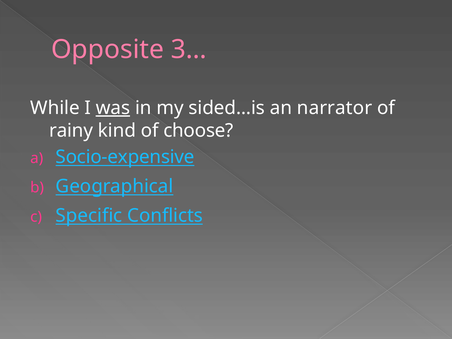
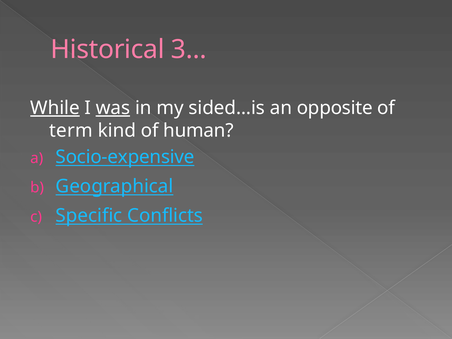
Opposite: Opposite -> Historical
While underline: none -> present
narrator: narrator -> opposite
rainy: rainy -> term
choose: choose -> human
